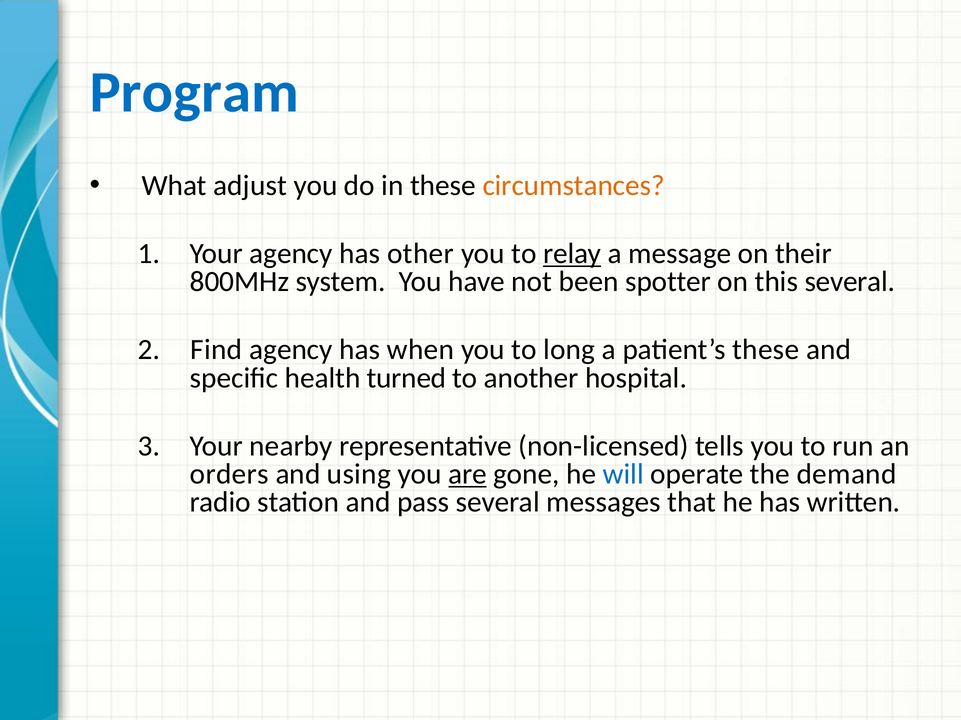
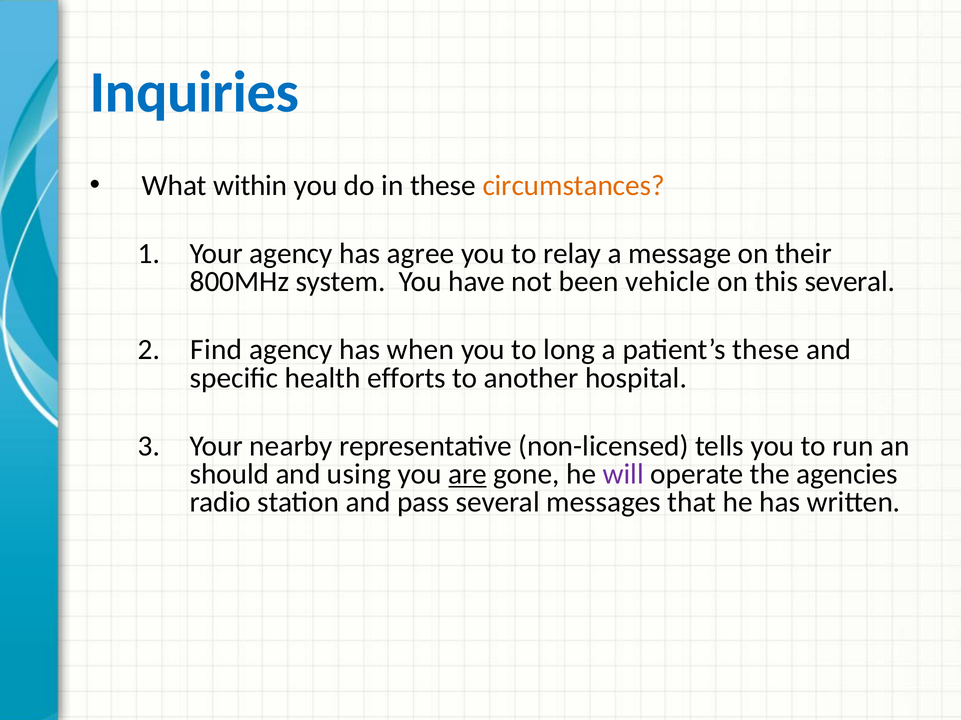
Program: Program -> Inquiries
adjust: adjust -> within
other: other -> agree
relay underline: present -> none
spotter: spotter -> vehicle
turned: turned -> efforts
orders: orders -> should
will colour: blue -> purple
demand: demand -> agencies
